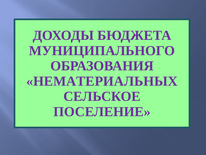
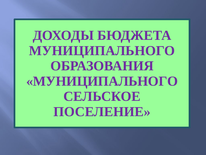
НЕМАТЕРИАЛЬНЫХ at (102, 81): НЕМАТЕРИАЛЬНЫХ -> МУНИЦИПАЛЬНОГО
